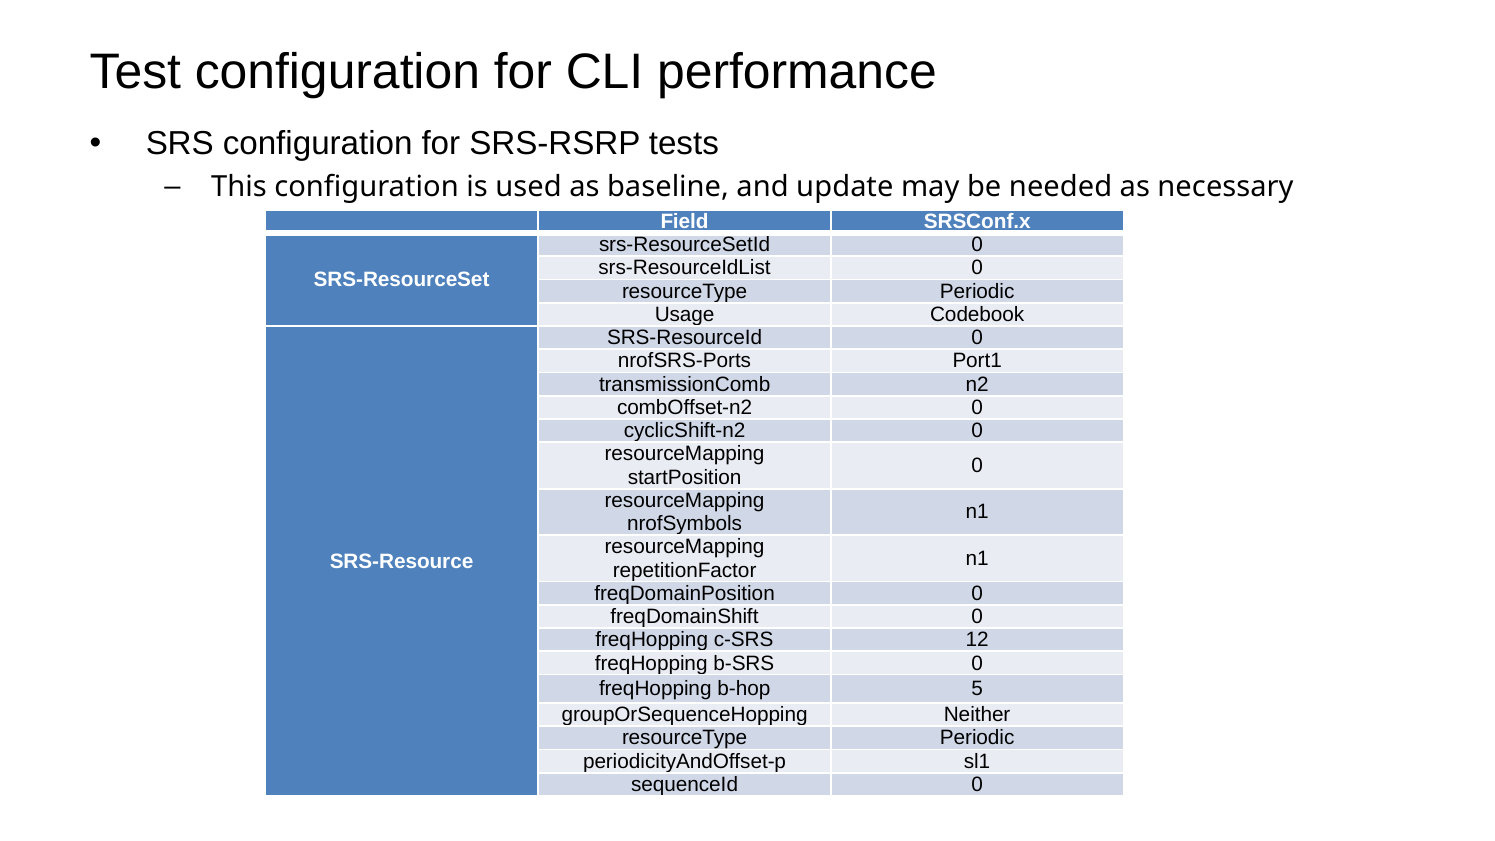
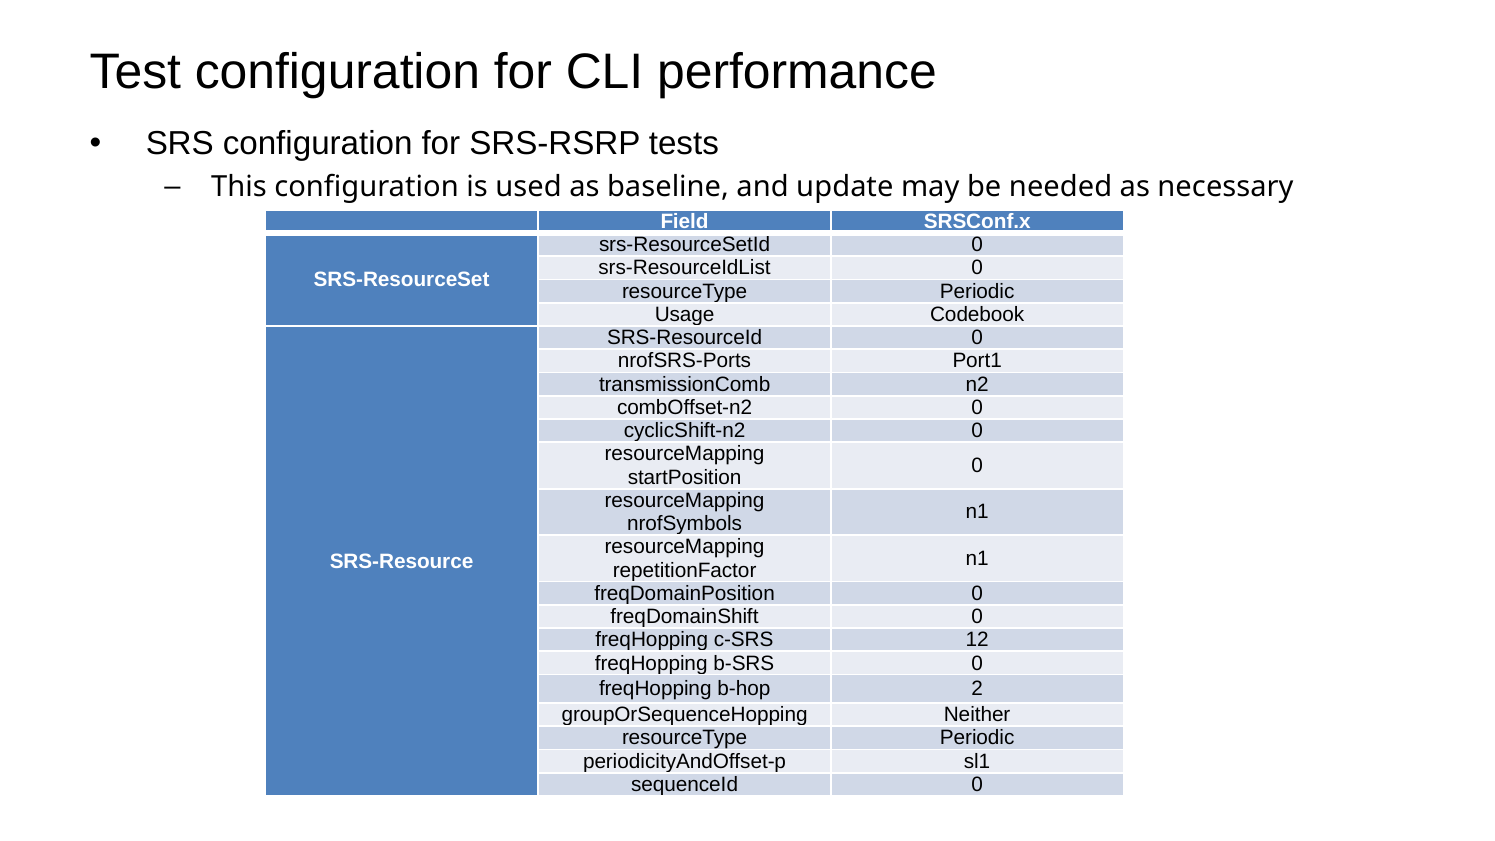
5: 5 -> 2
